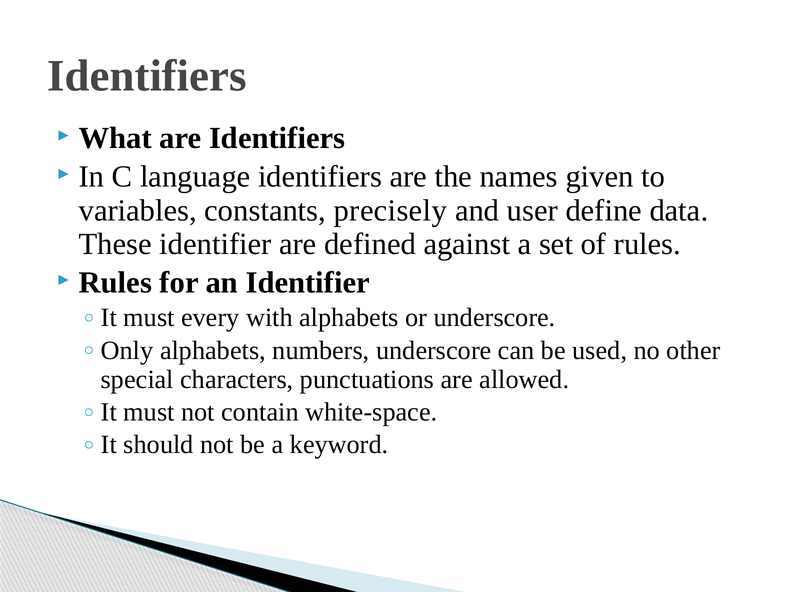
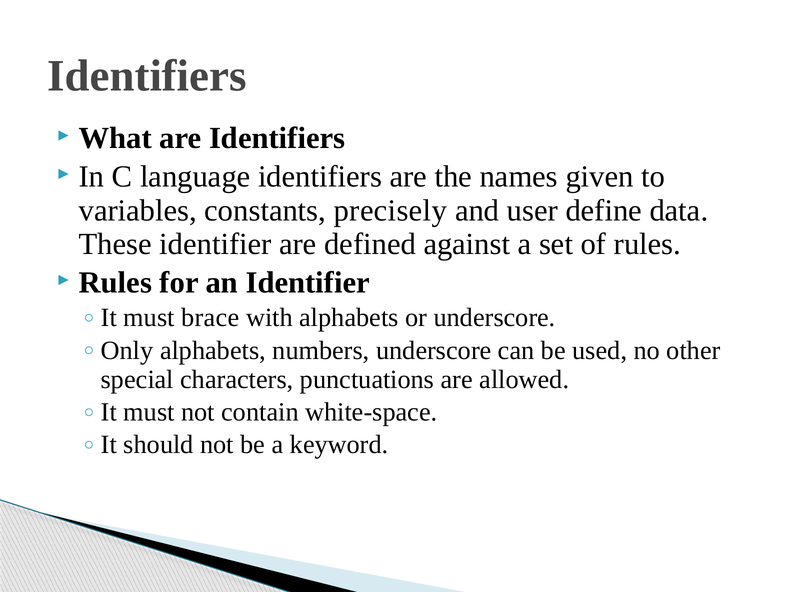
every: every -> brace
